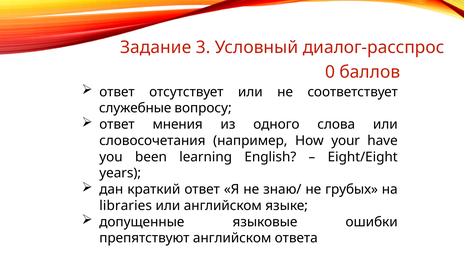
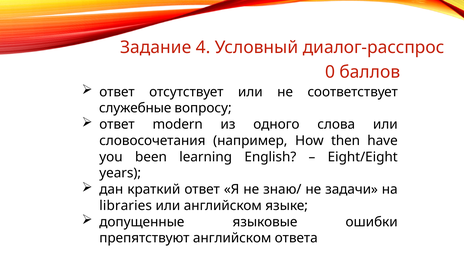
3: 3 -> 4
мнения: мнения -> modern
your: your -> then
грубых: грубых -> задачи
